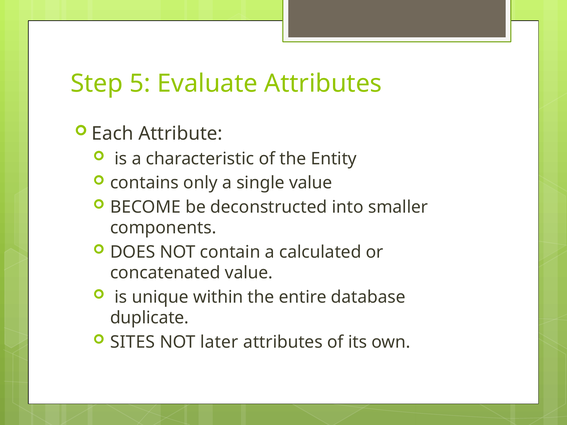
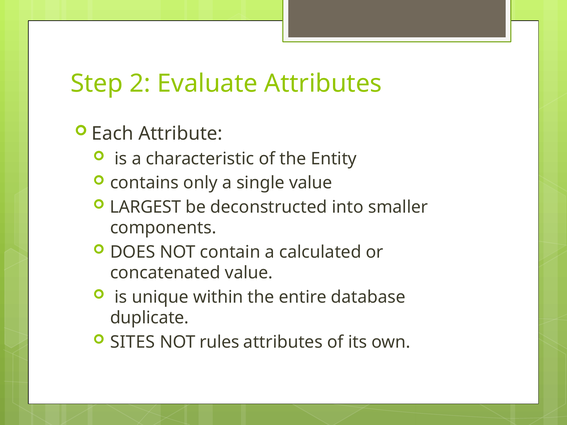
5: 5 -> 2
BECOME: BECOME -> LARGEST
later: later -> rules
